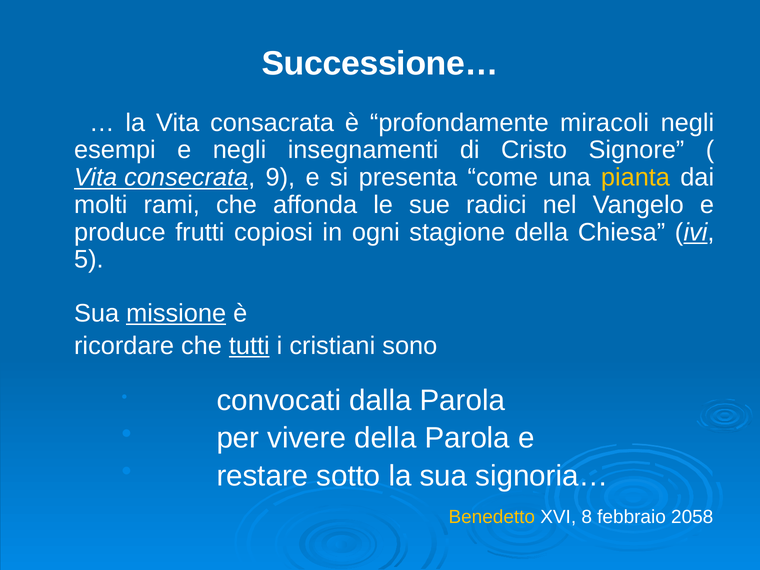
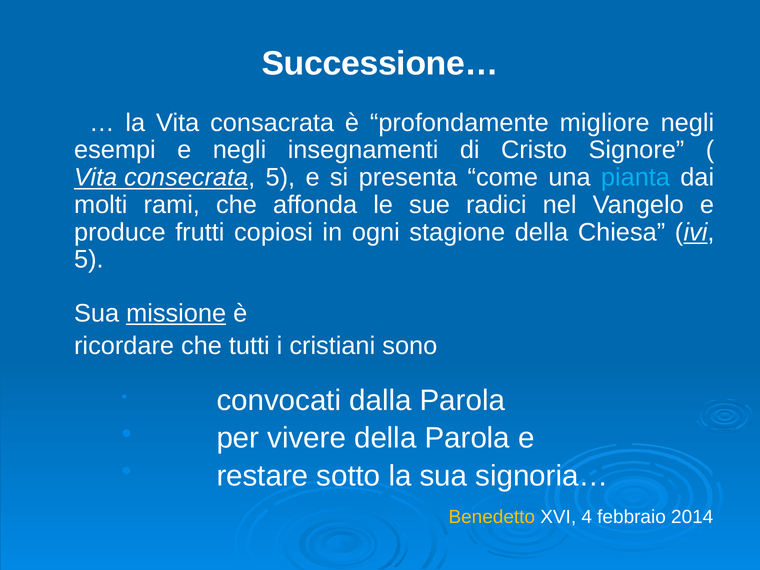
miracoli: miracoli -> migliore
consecrata 9: 9 -> 5
pianta colour: yellow -> light blue
tutti underline: present -> none
8: 8 -> 4
2058: 2058 -> 2014
